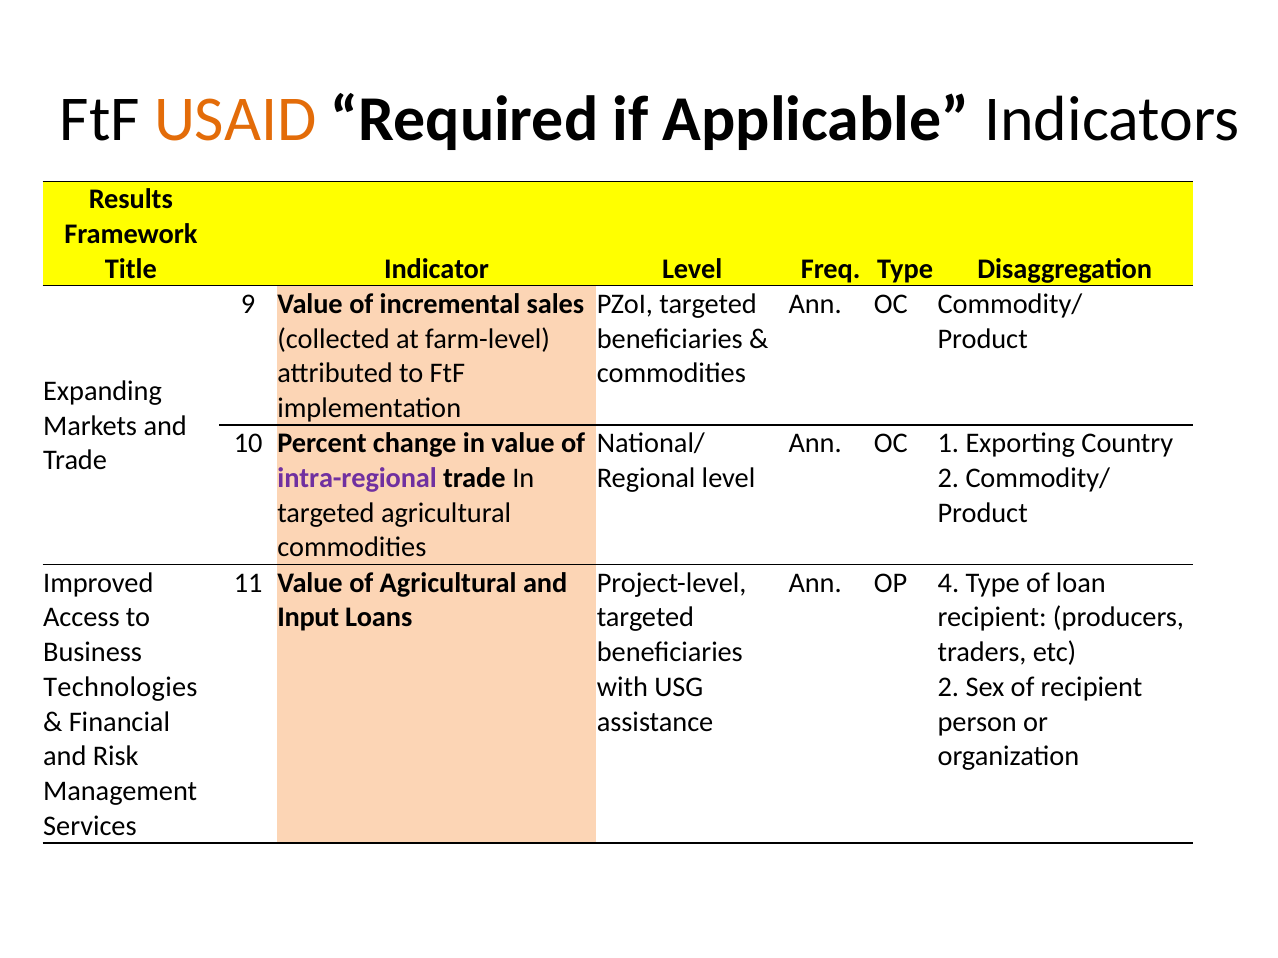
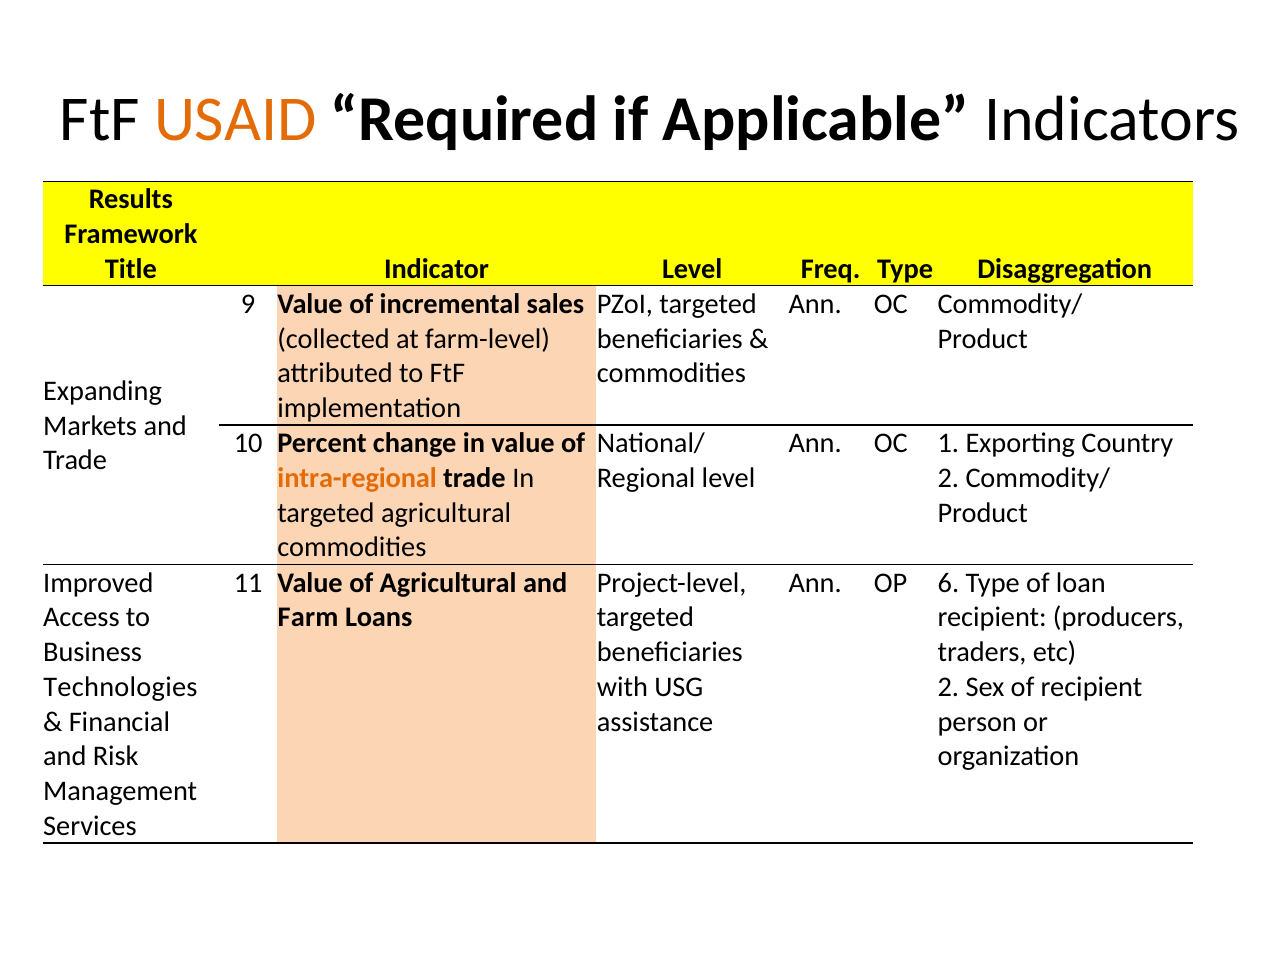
intra-regional colour: purple -> orange
4: 4 -> 6
Input: Input -> Farm
